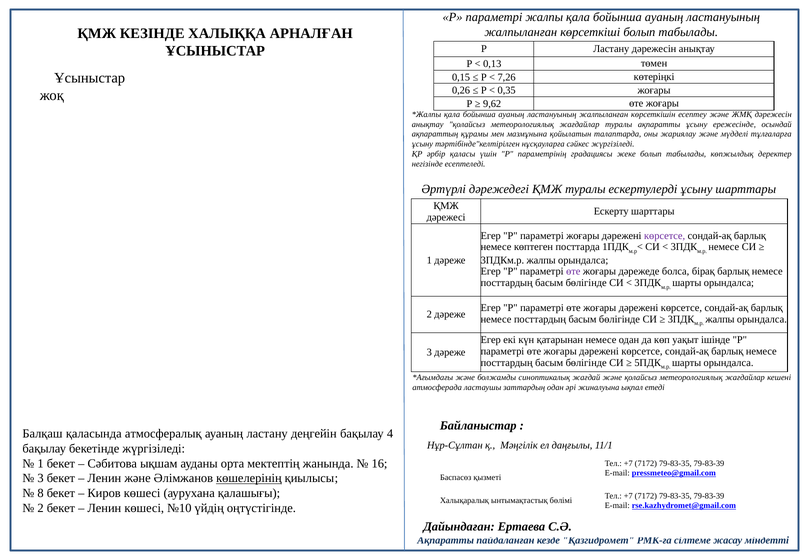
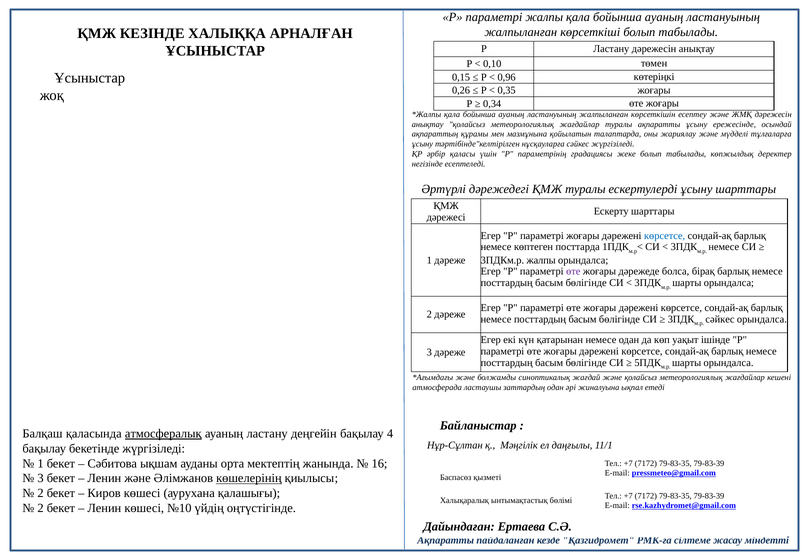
0,13: 0,13 -> 0,10
7,26: 7,26 -> 0,96
9,62: 9,62 -> 0,34
көрсетсе at (665, 236) colour: purple -> blue
жалпы at (720, 319): жалпы -> сәйкес
атмосфералық underline: none -> present
8 at (41, 493): 8 -> 2
